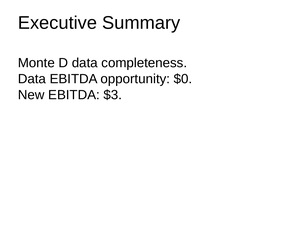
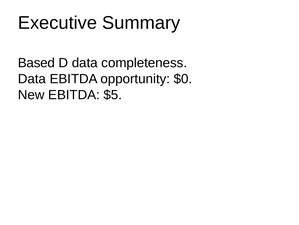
Monte: Monte -> Based
$3: $3 -> $5
